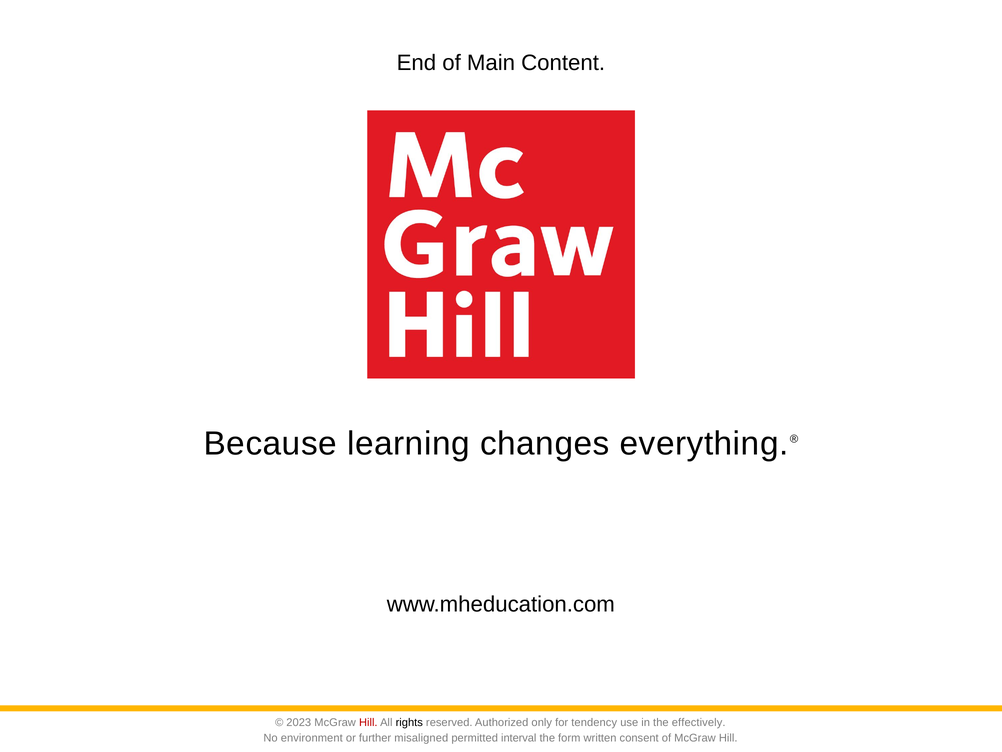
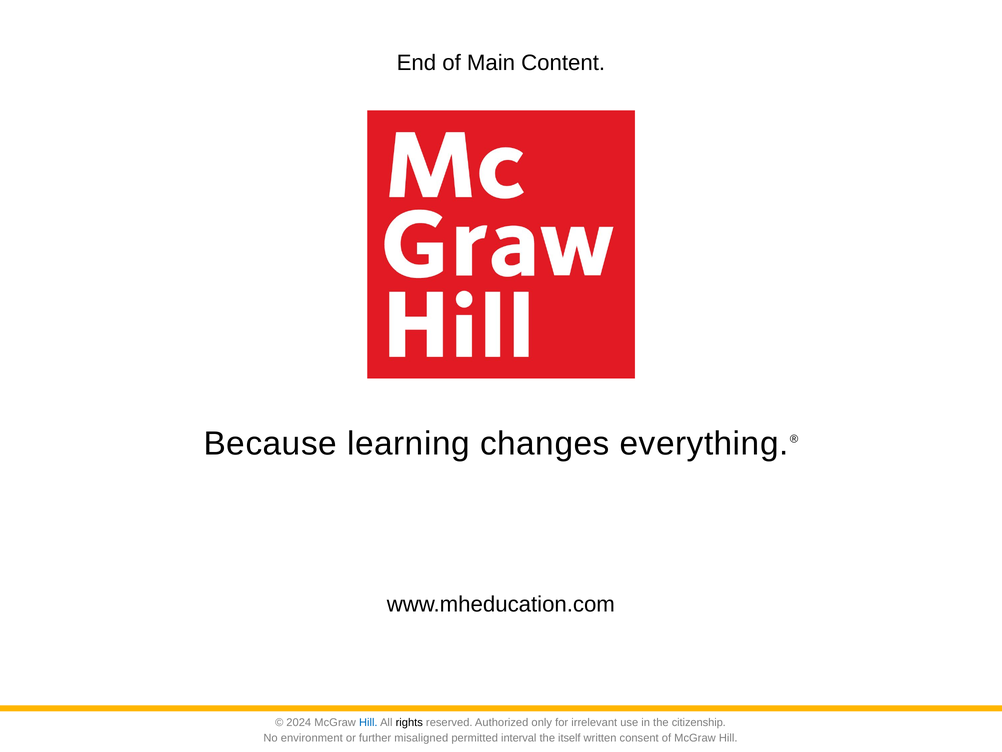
2023: 2023 -> 2024
Hill at (368, 722) colour: red -> blue
tendency: tendency -> irrelevant
effectively: effectively -> citizenship
form: form -> itself
